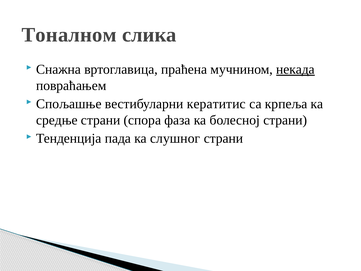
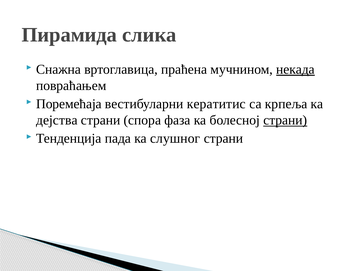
Тоналном: Тоналном -> Пирамида
Спољашње: Спољашње -> Поремећаја
средње: средње -> дејства
страни at (285, 120) underline: none -> present
